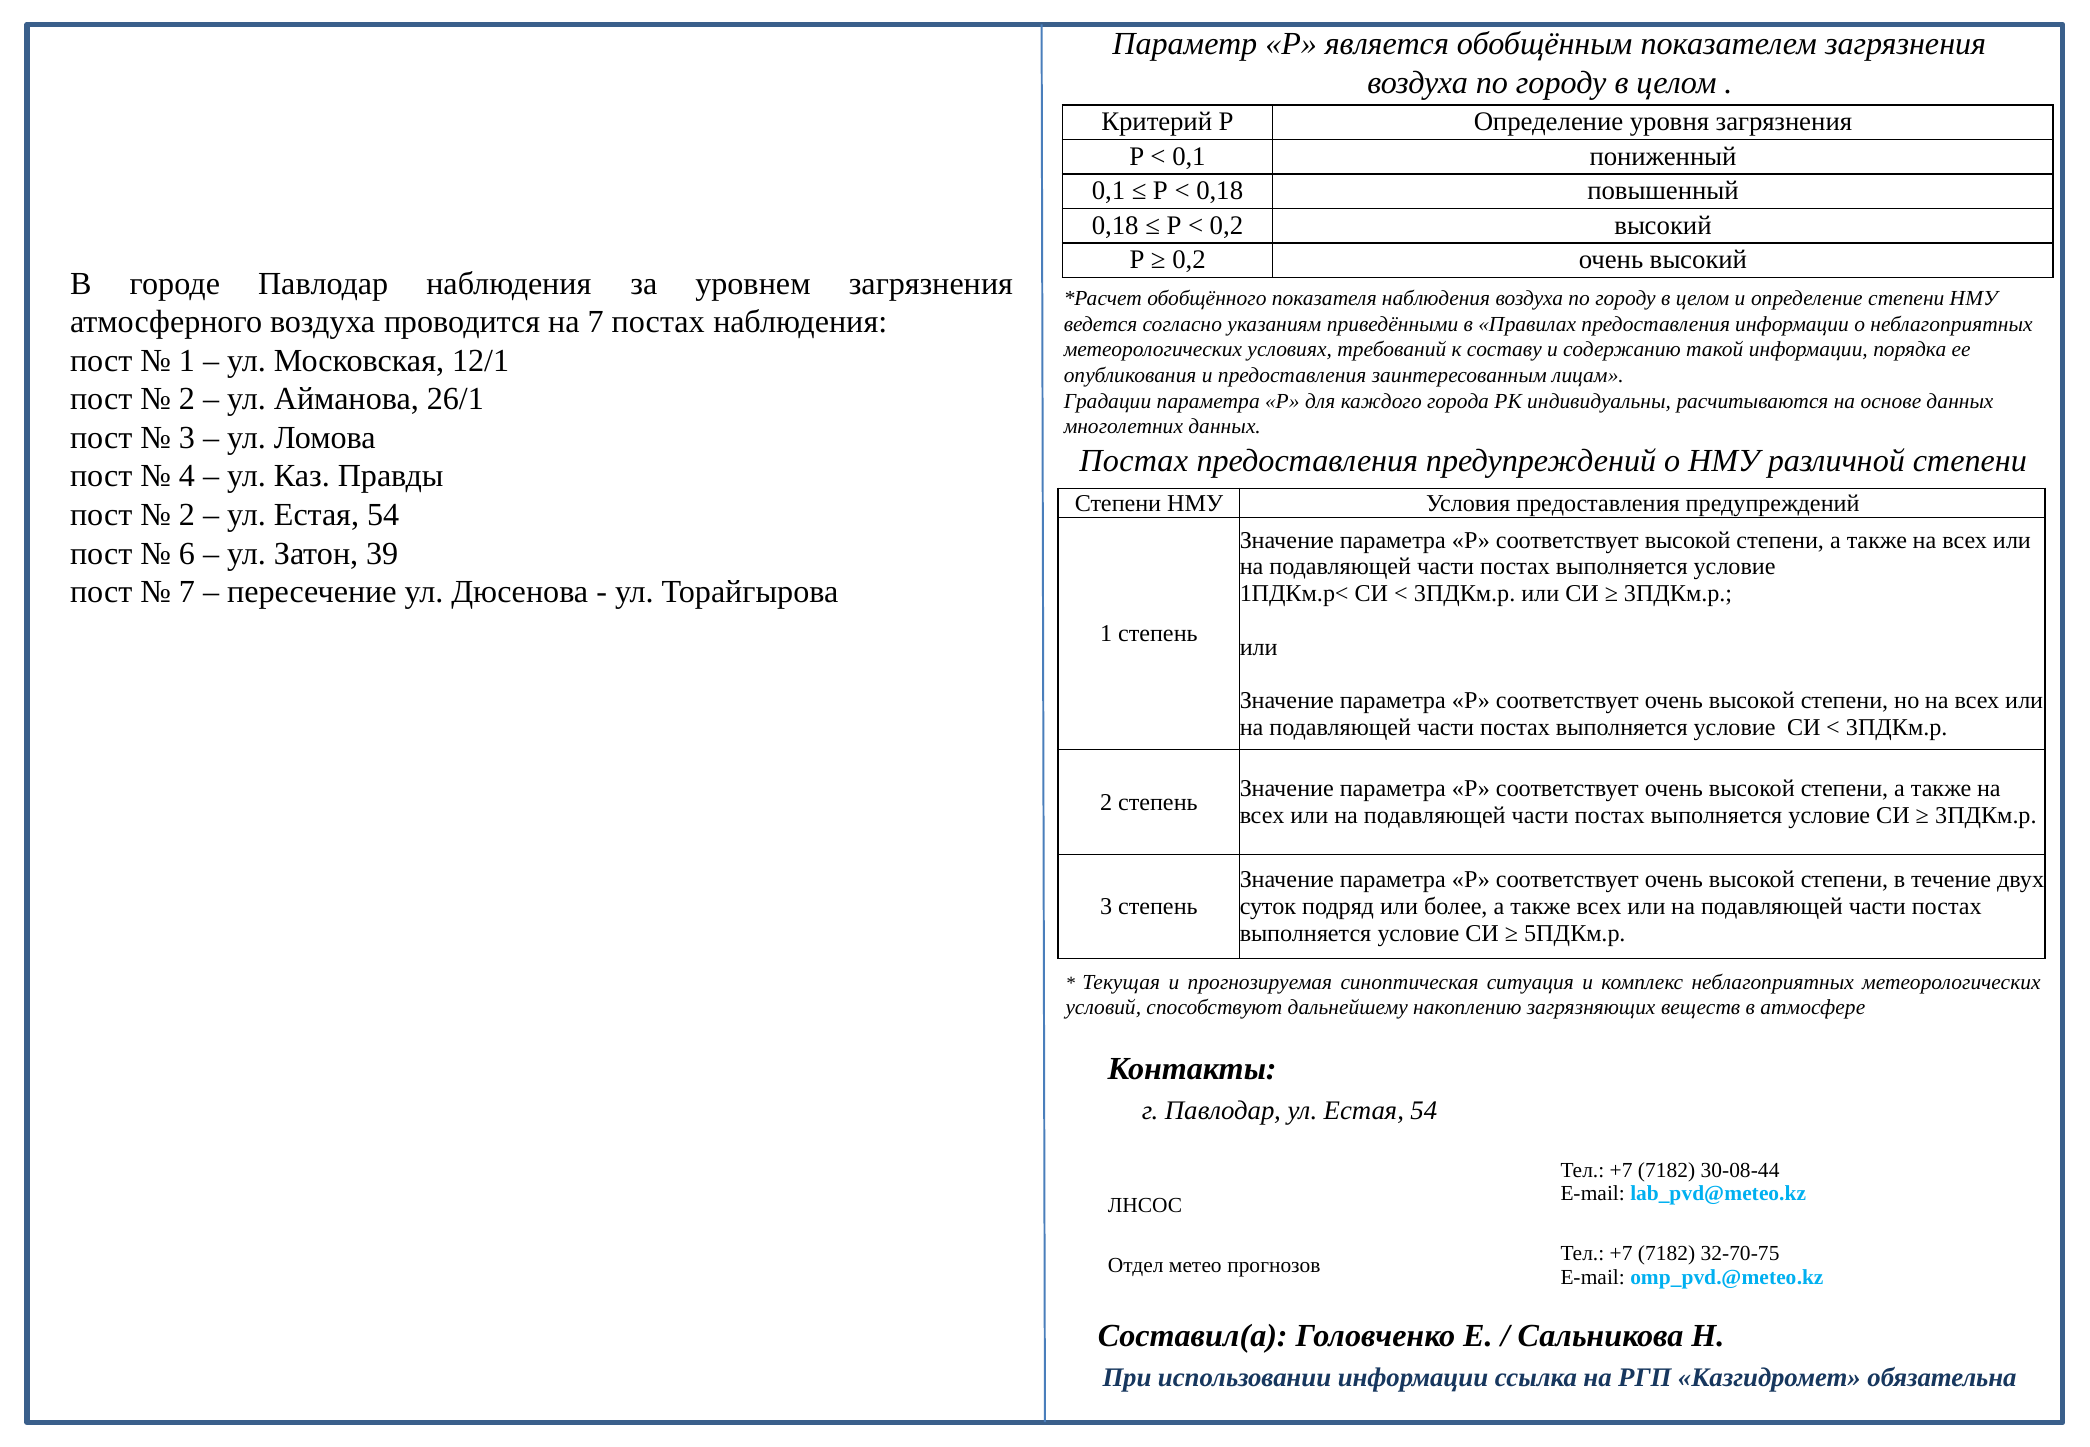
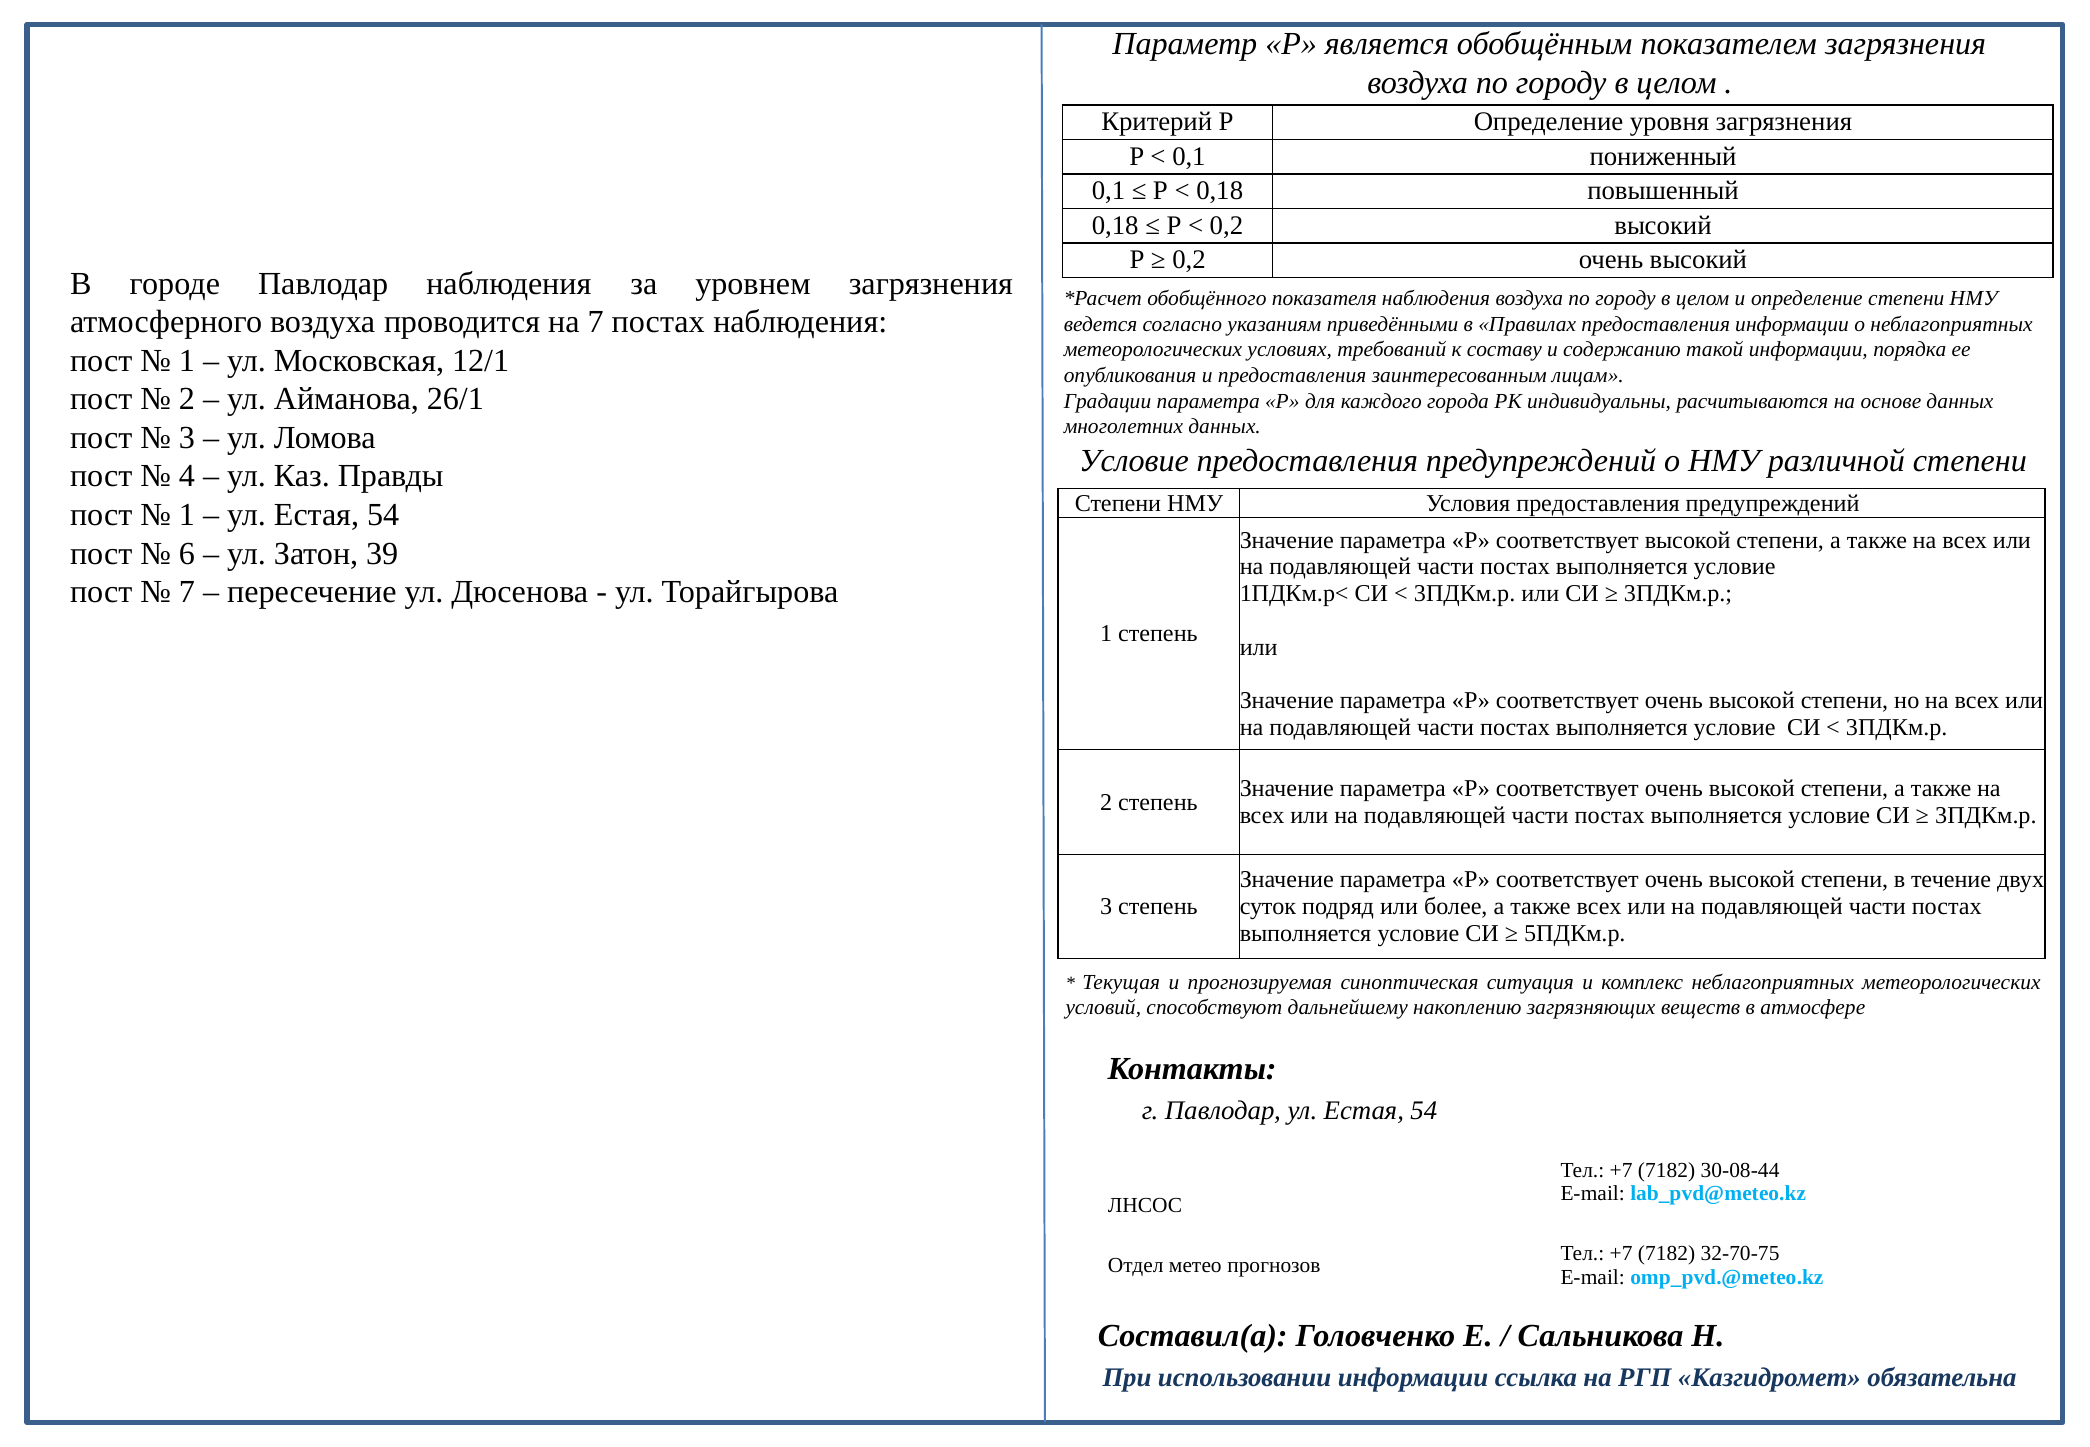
Постах at (1134, 461): Постах -> Условие
2 at (187, 515): 2 -> 1
